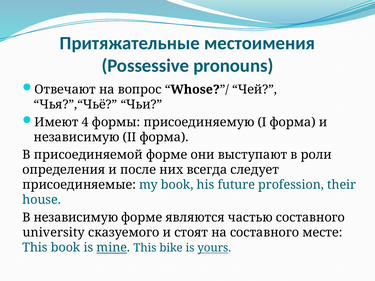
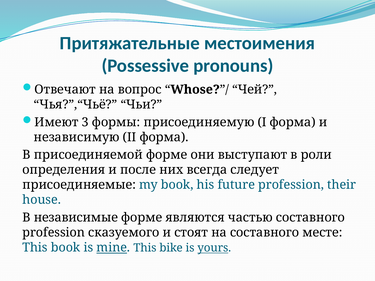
4: 4 -> 3
В независимую: независимую -> независимые
university at (54, 233): university -> profession
